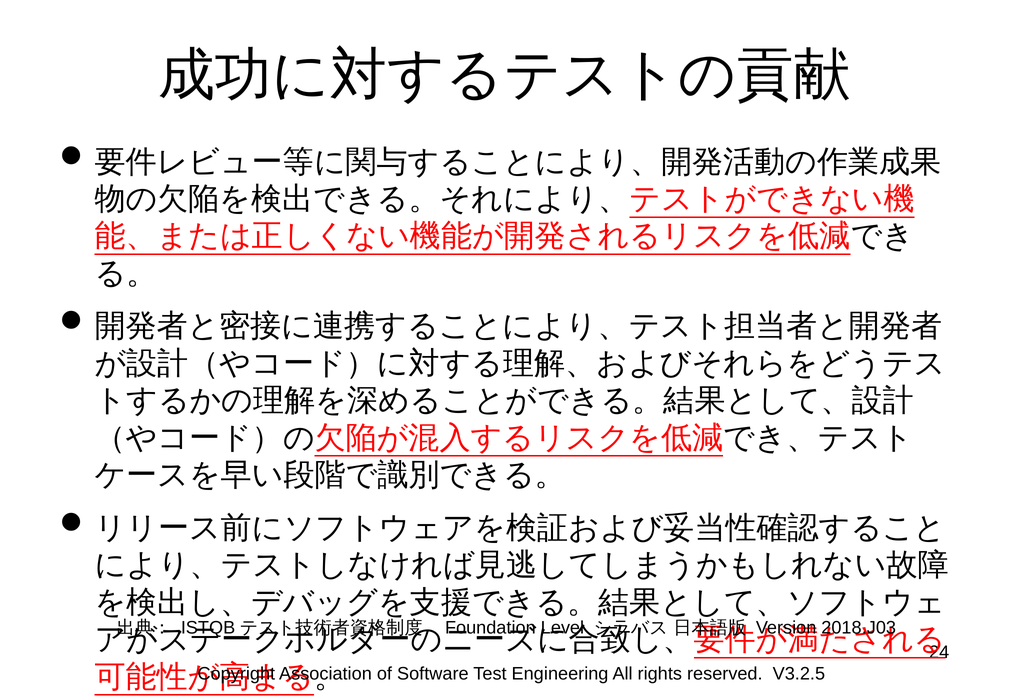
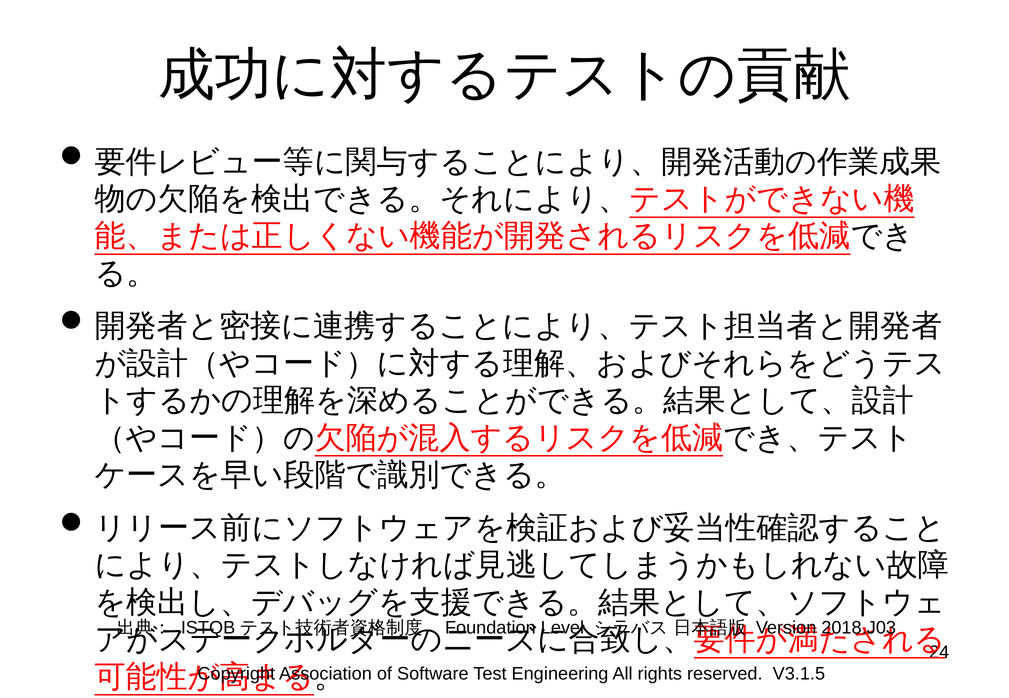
V3.2.5: V3.2.5 -> V3.1.5
